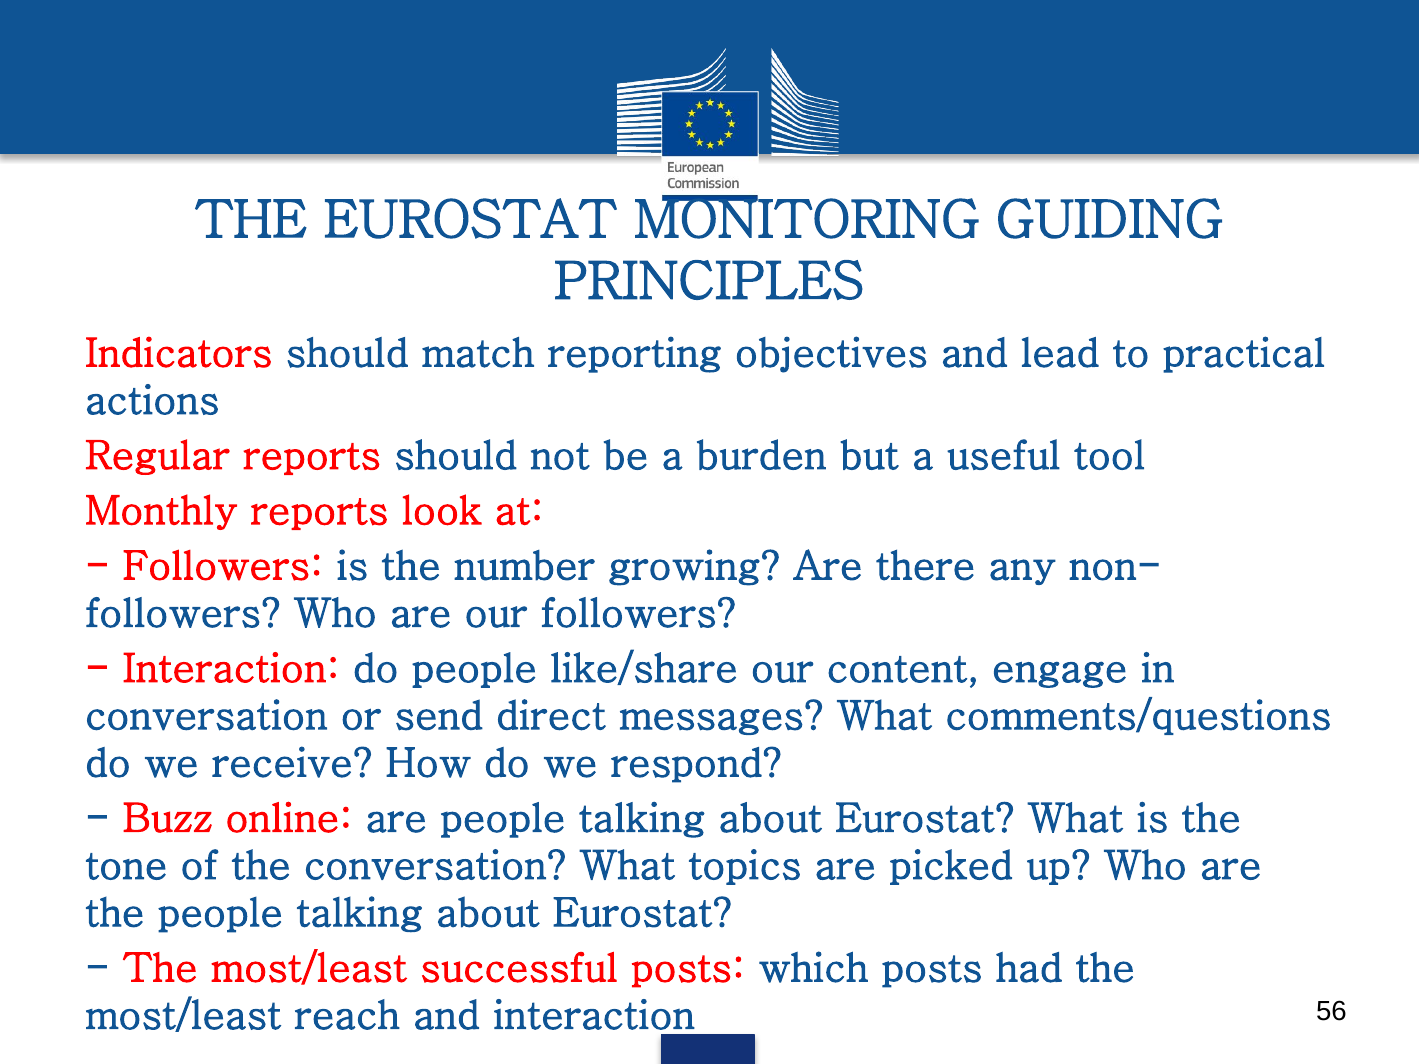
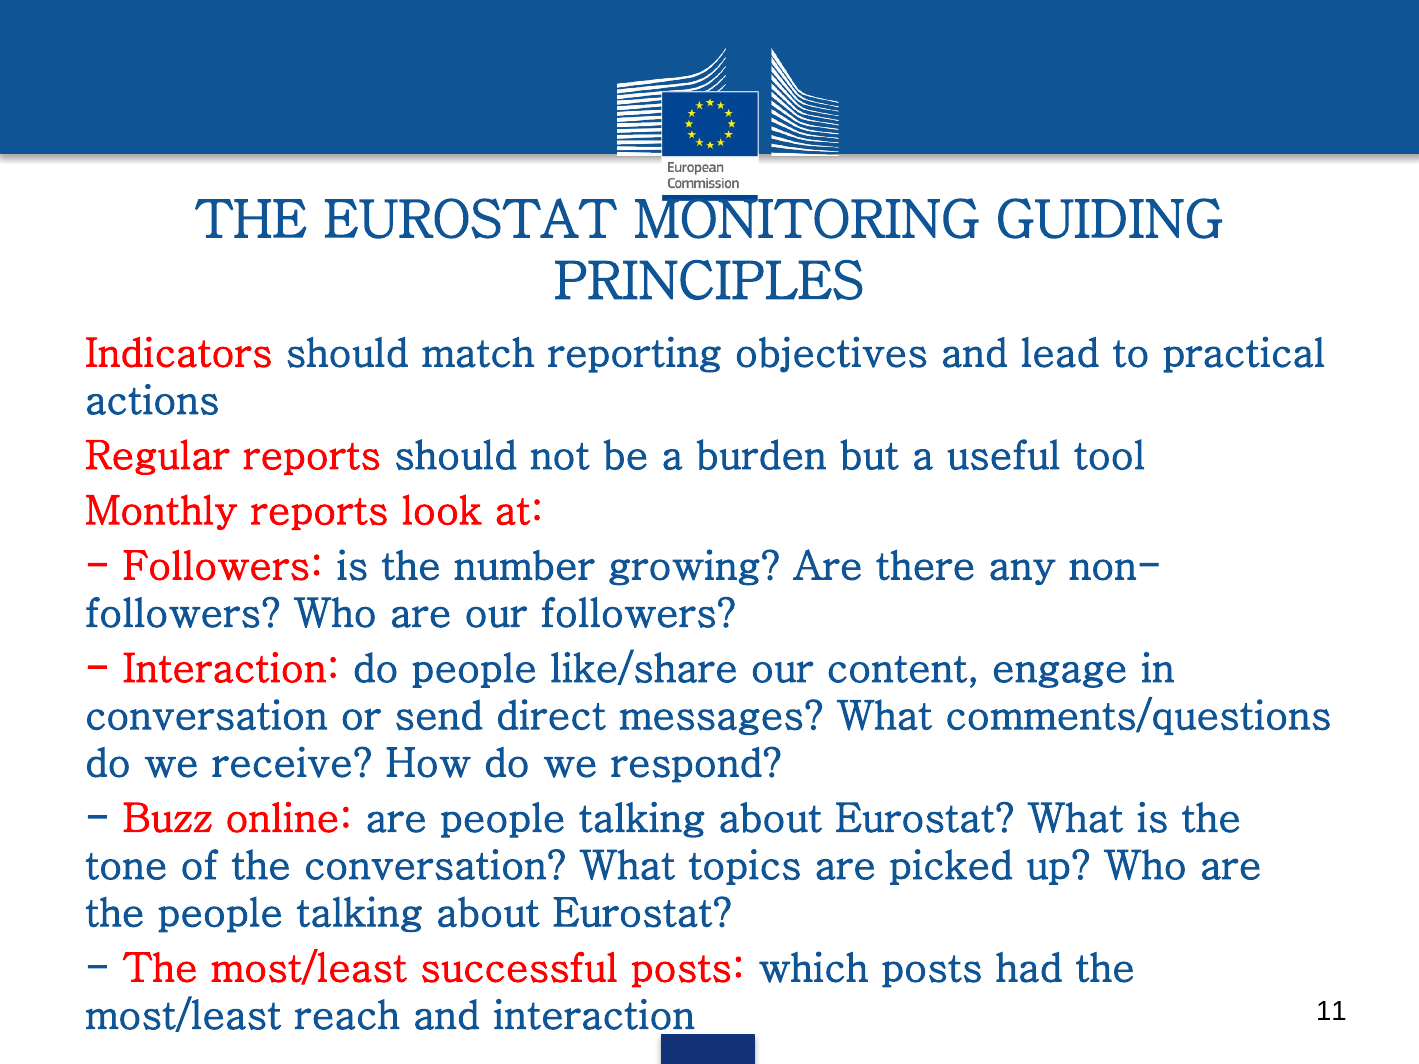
56: 56 -> 11
